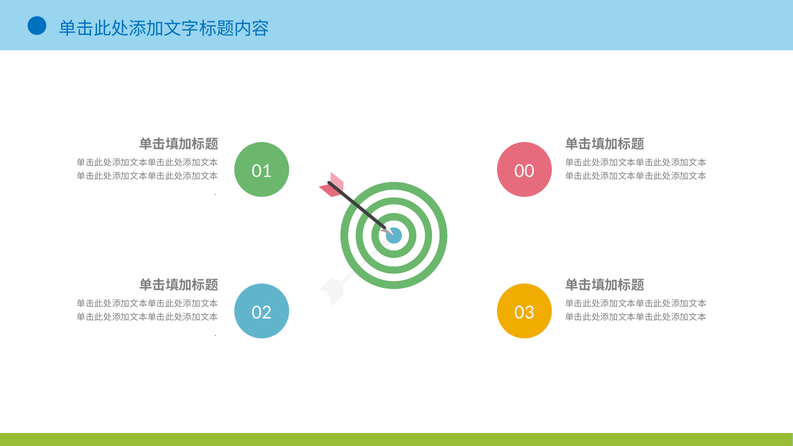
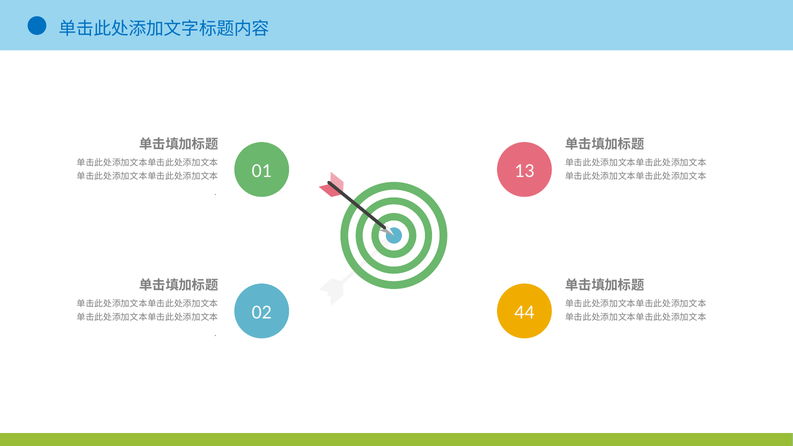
00: 00 -> 13
03: 03 -> 44
